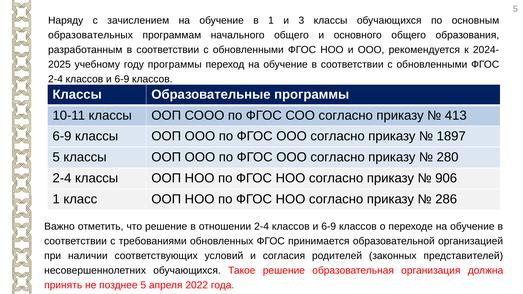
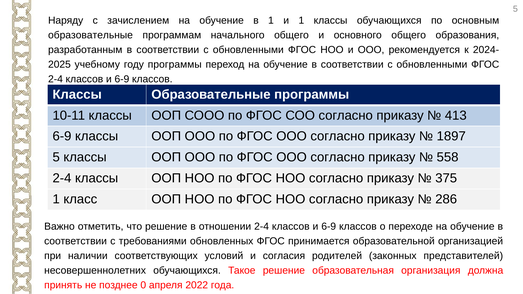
и 3: 3 -> 1
образовательных at (90, 35): образовательных -> образовательные
280: 280 -> 558
906: 906 -> 375
позднее 5: 5 -> 0
